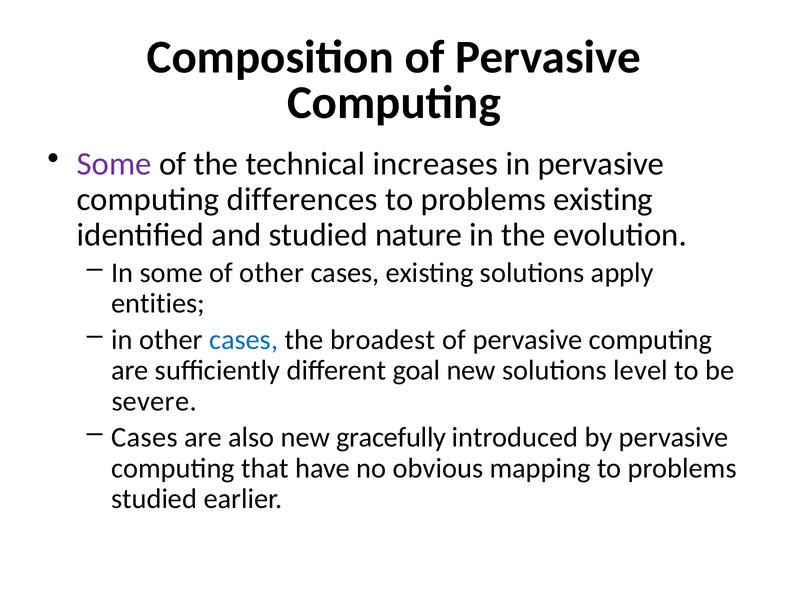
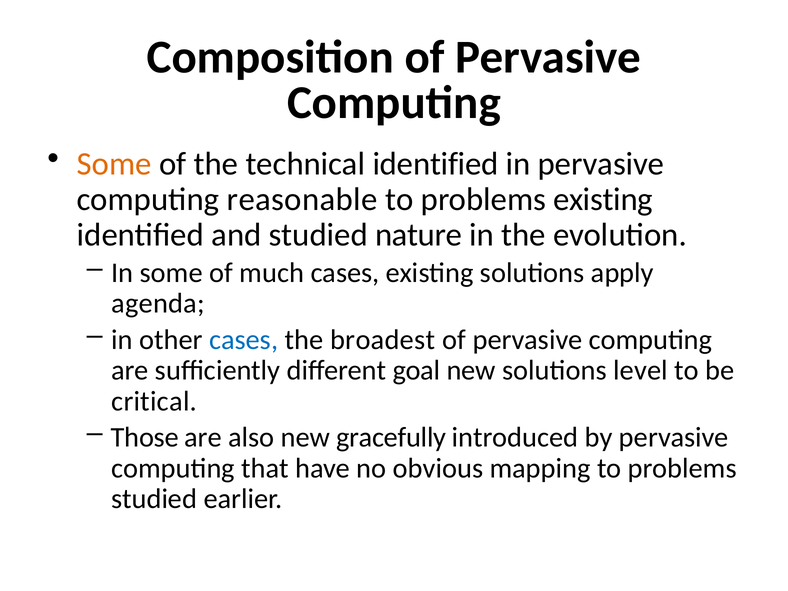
Some at (114, 164) colour: purple -> orange
technical increases: increases -> identified
differences: differences -> reasonable
of other: other -> much
entities: entities -> agenda
severe: severe -> critical
Cases at (144, 437): Cases -> Those
